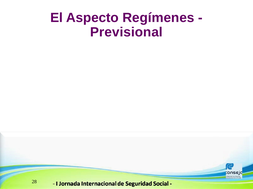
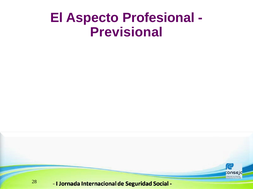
Regímenes: Regímenes -> Profesional
